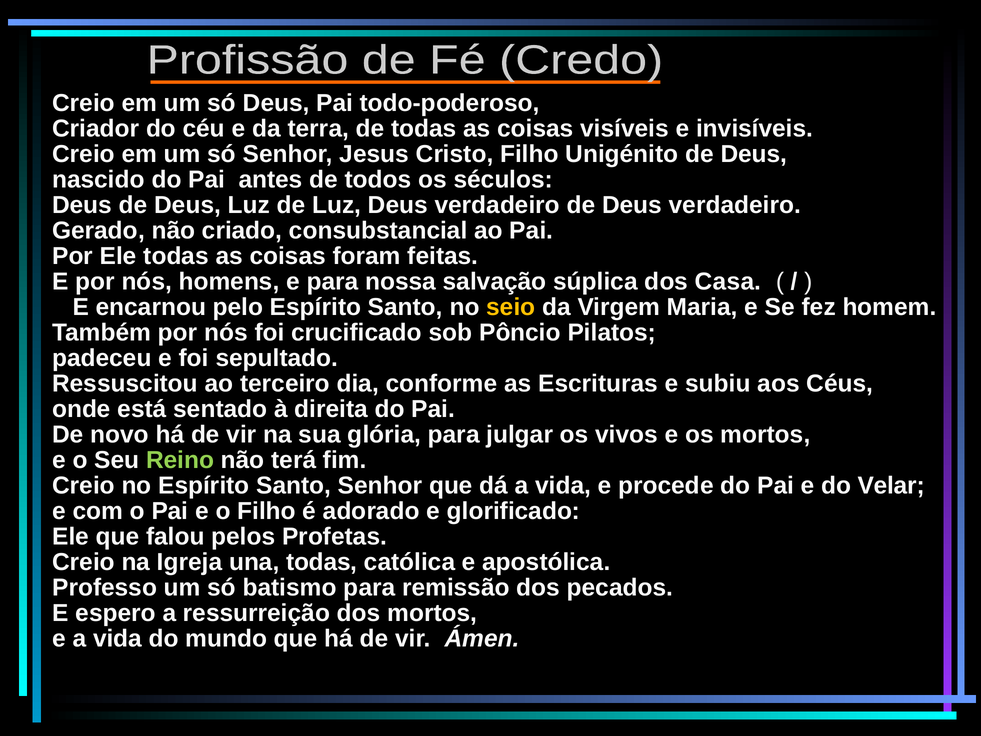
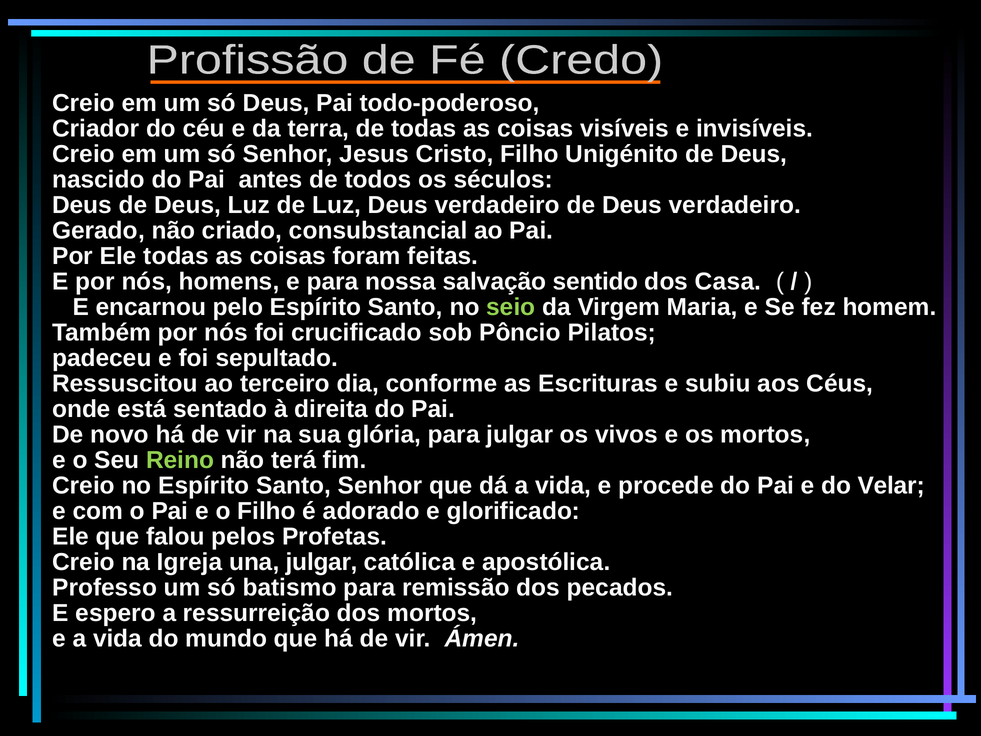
súplica: súplica -> sentido
seio colour: yellow -> light green
una todas: todas -> julgar
